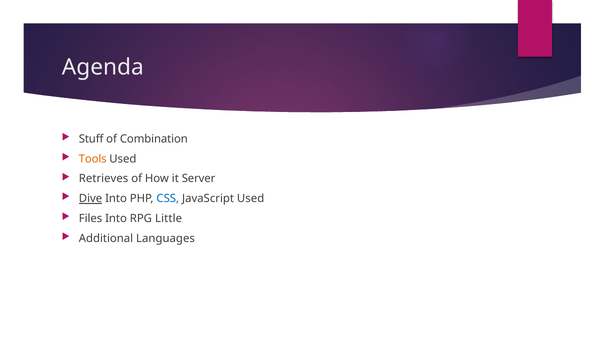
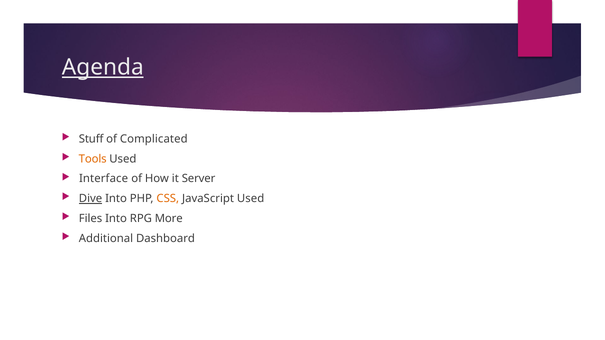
Agenda underline: none -> present
Combination: Combination -> Complicated
Retrieves: Retrieves -> Interface
CSS colour: blue -> orange
Little: Little -> More
Languages: Languages -> Dashboard
